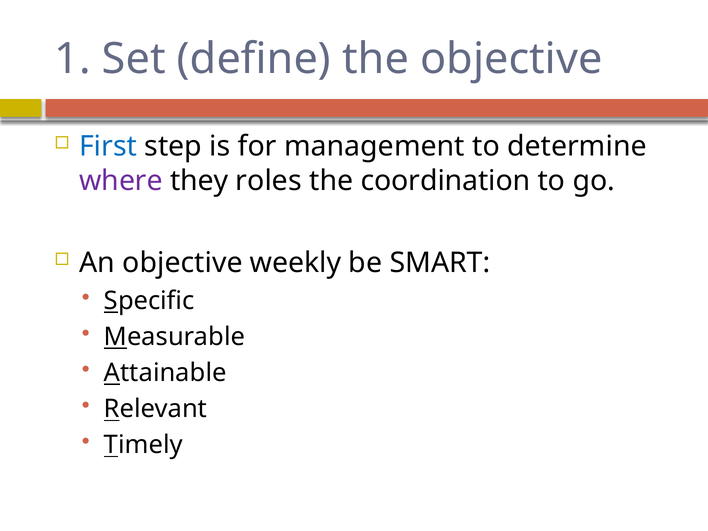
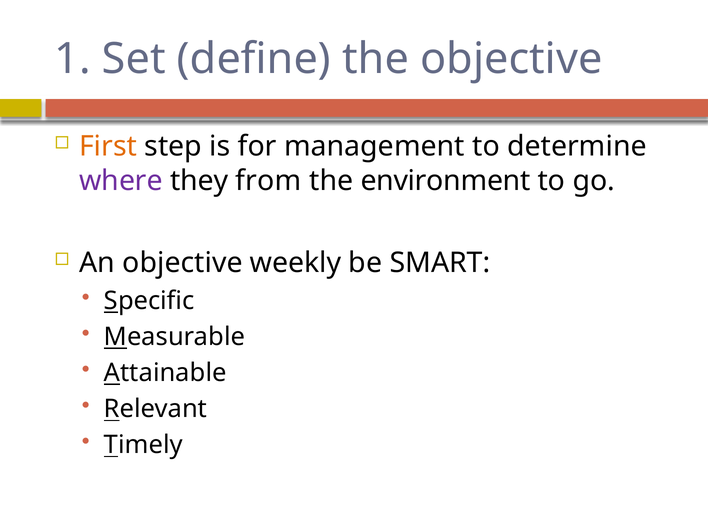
First colour: blue -> orange
roles: roles -> from
coordination: coordination -> environment
